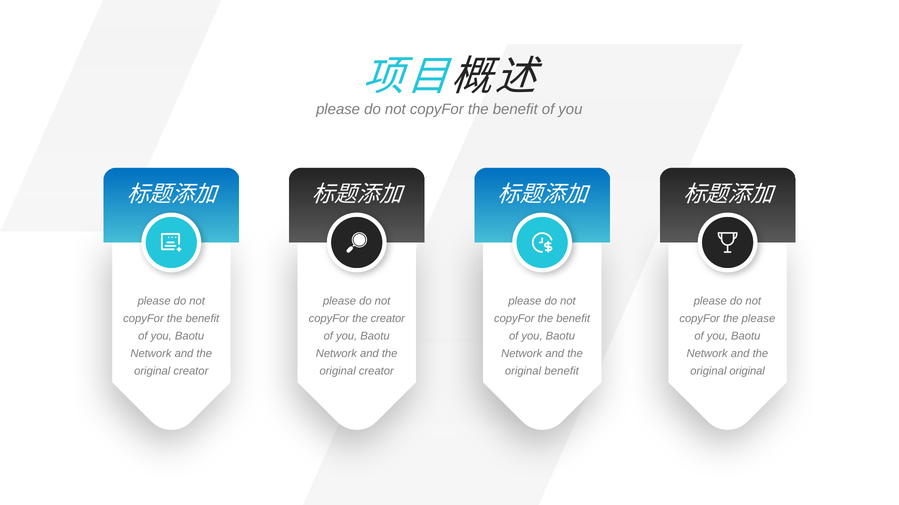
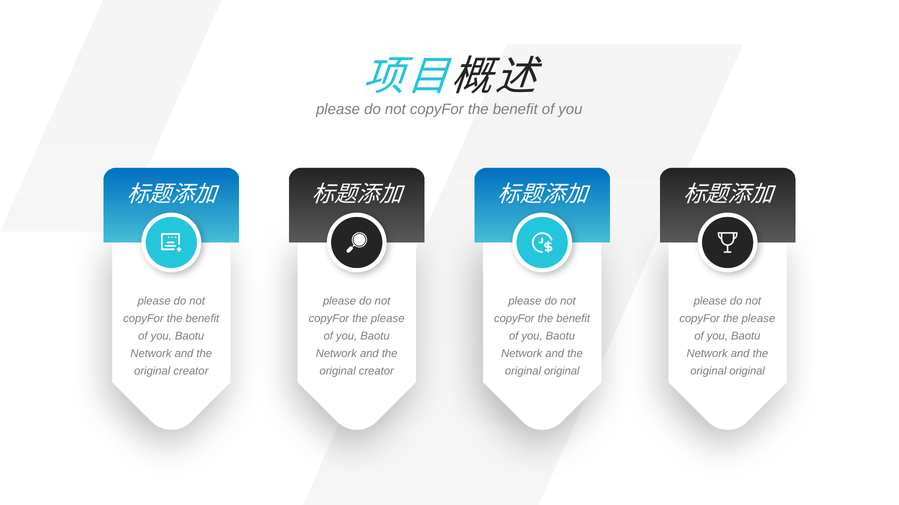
creator at (388, 319): creator -> please
benefit at (562, 371): benefit -> original
